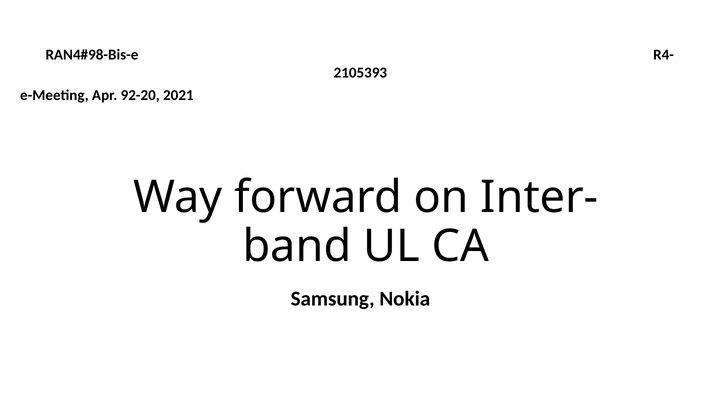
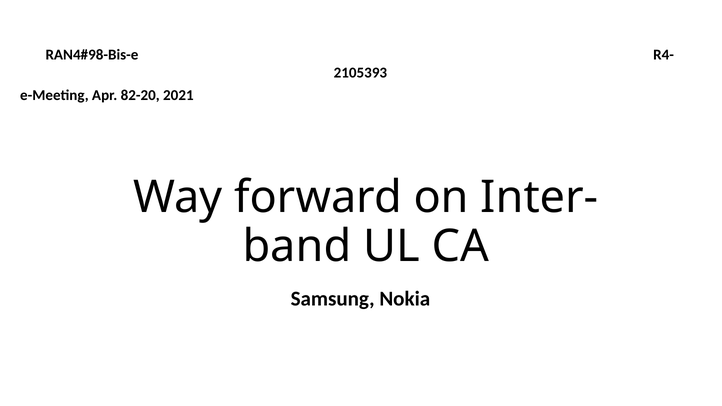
92-20: 92-20 -> 82-20
